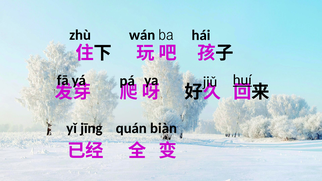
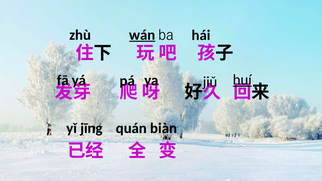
wán underline: none -> present
